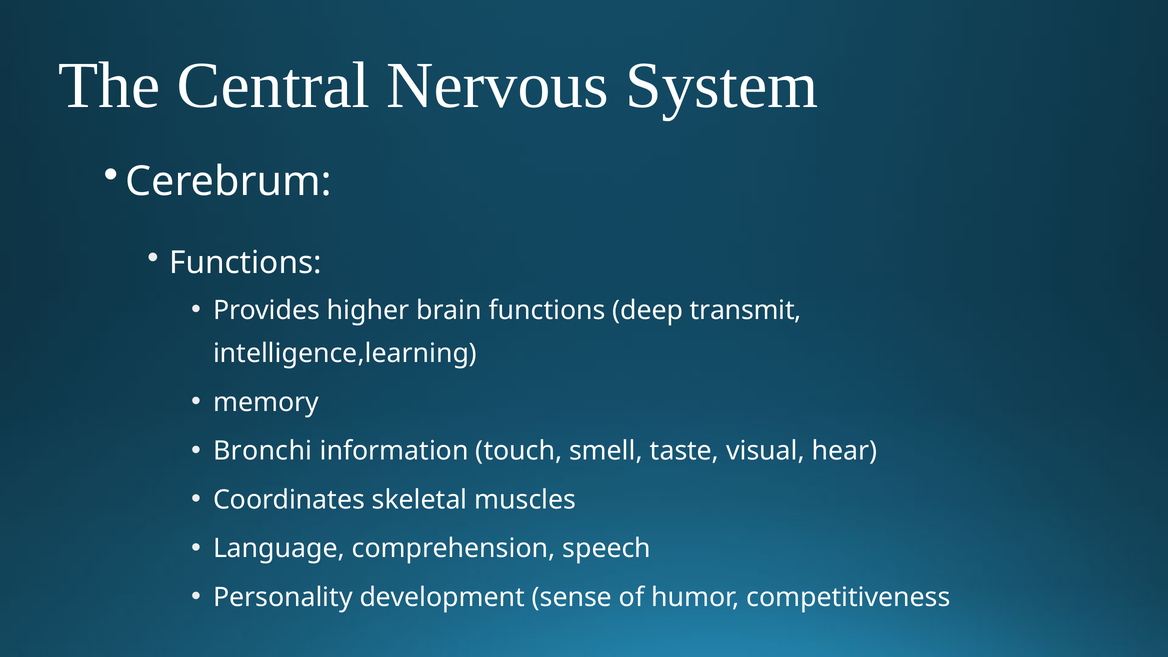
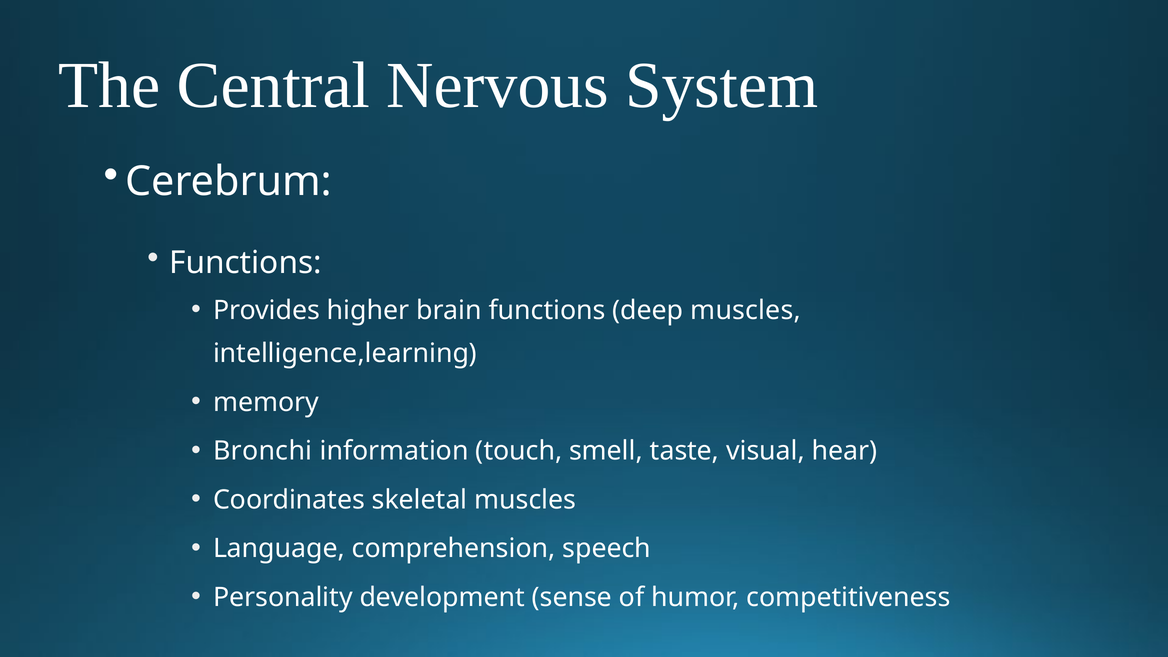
deep transmit: transmit -> muscles
